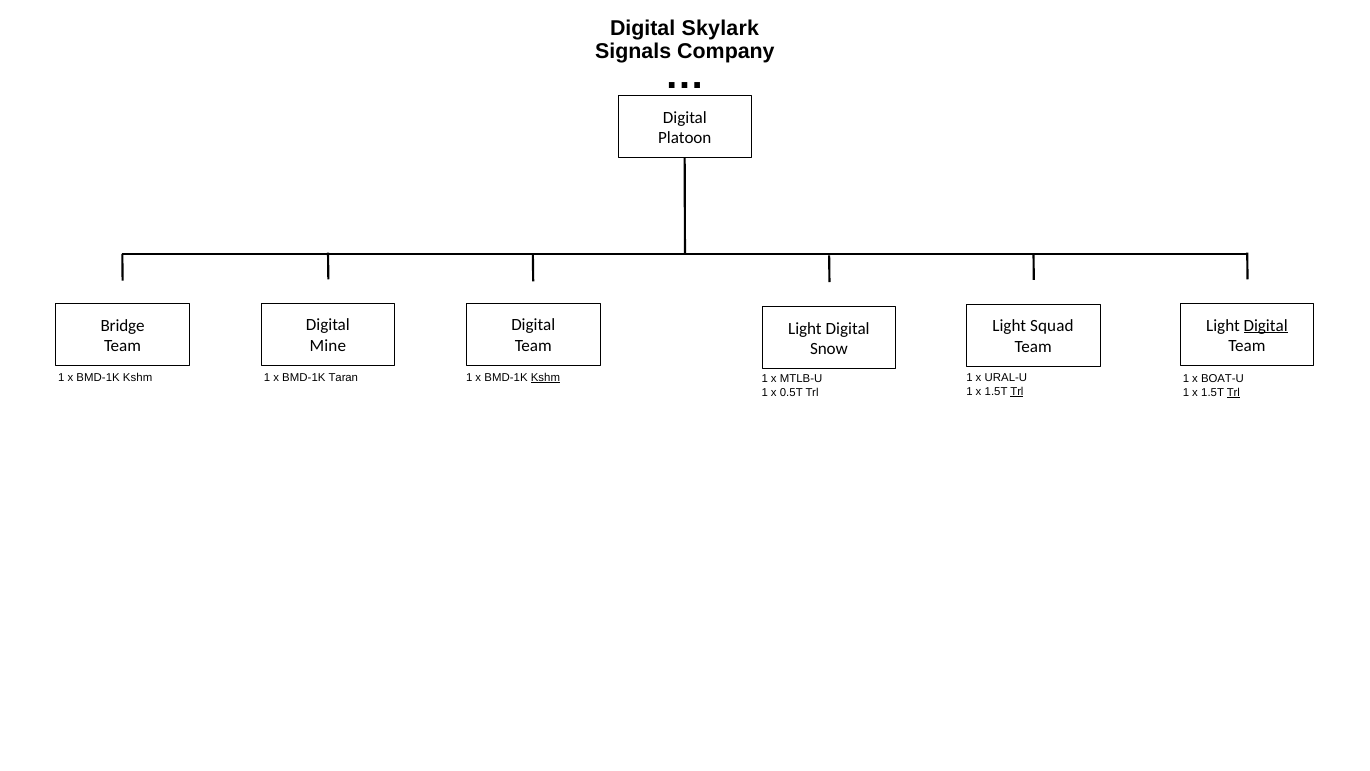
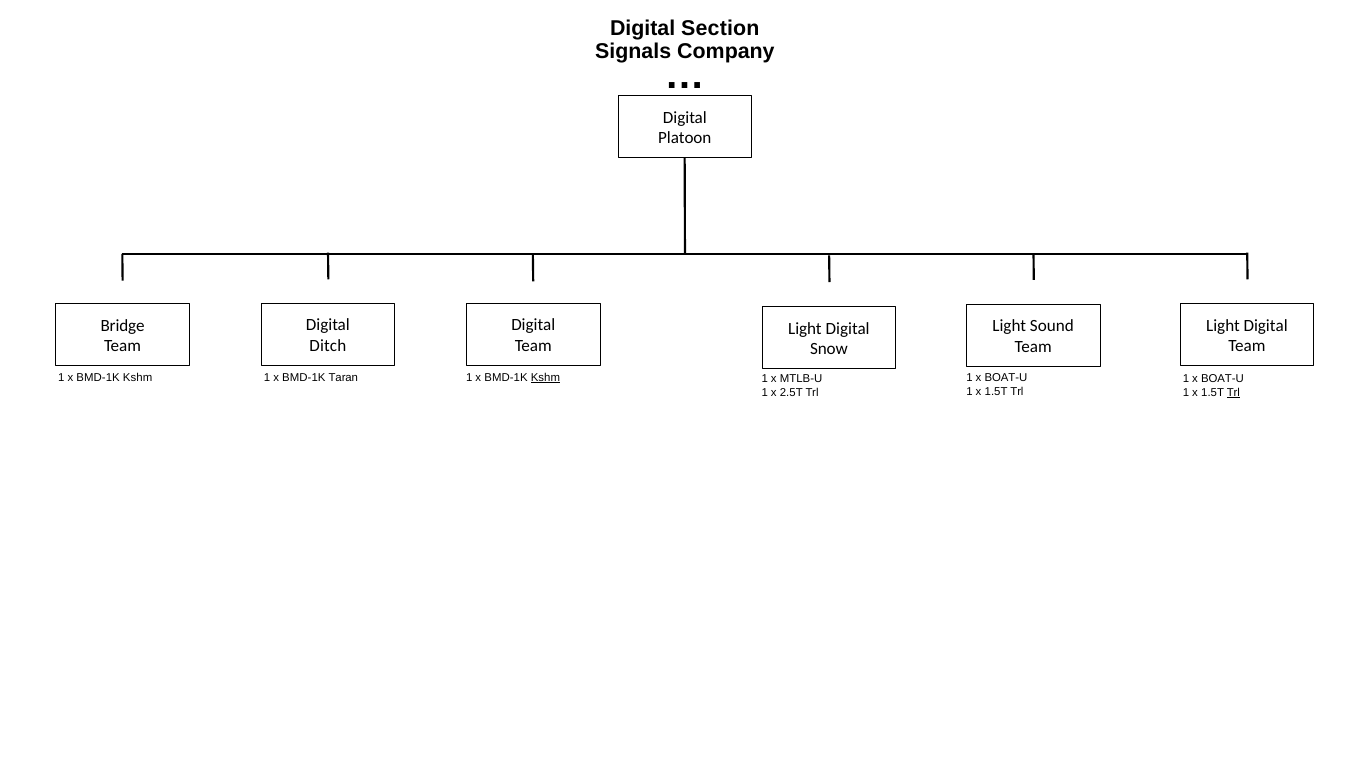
Skylark: Skylark -> Section
Digital at (1266, 325) underline: present -> none
Squad: Squad -> Sound
Mine: Mine -> Ditch
URAL-U at (1006, 378): URAL-U -> BOAT-U
Trl at (1017, 391) underline: present -> none
0.5T: 0.5T -> 2.5T
